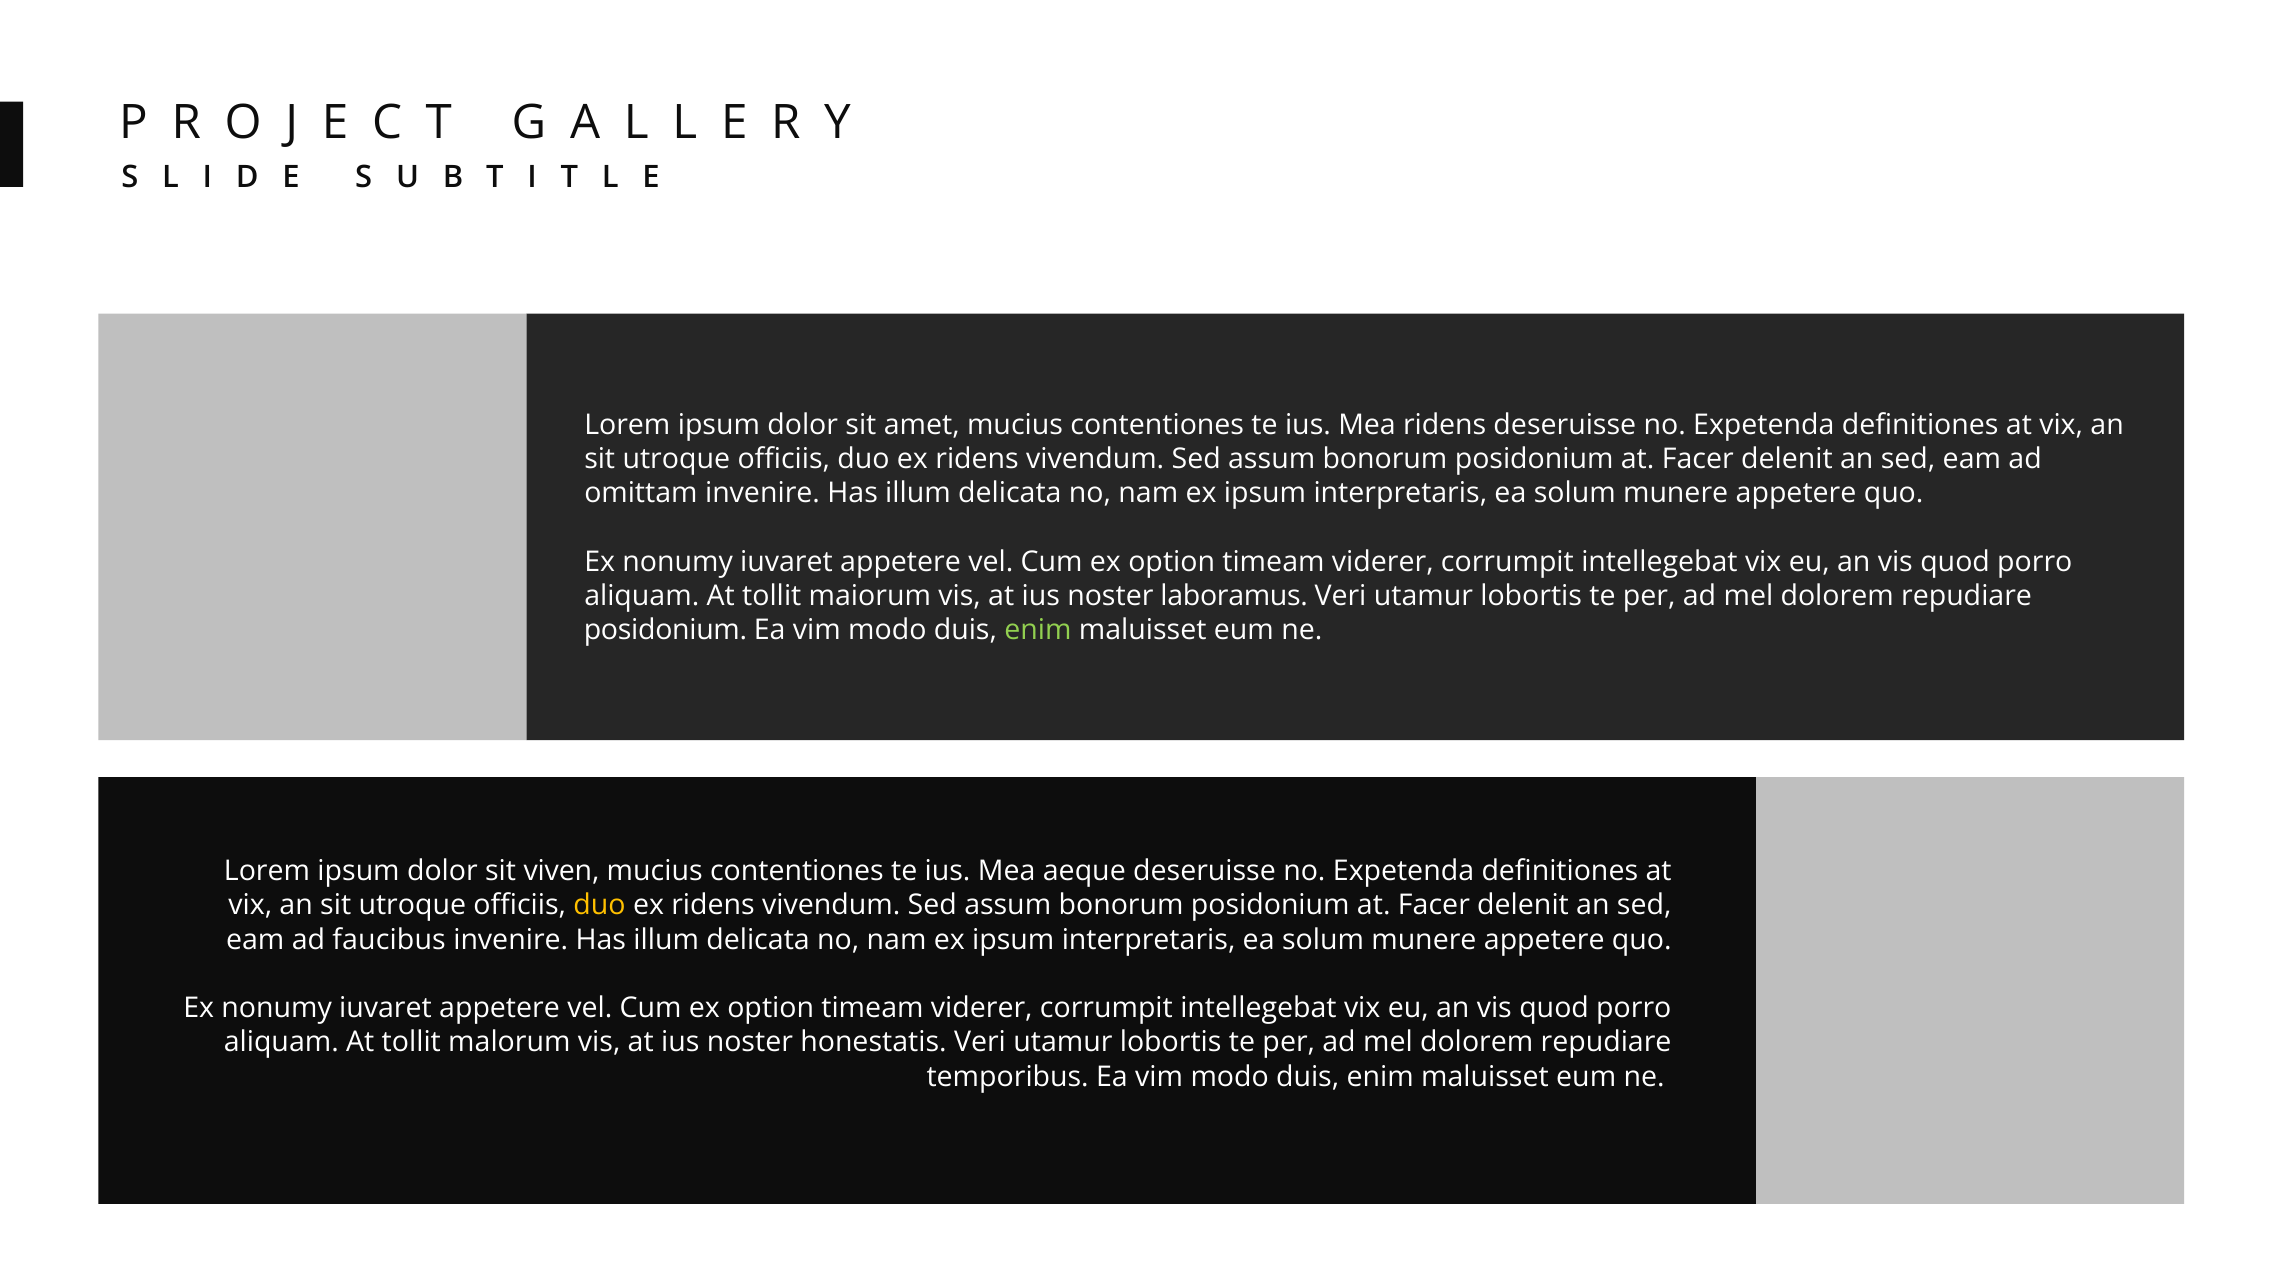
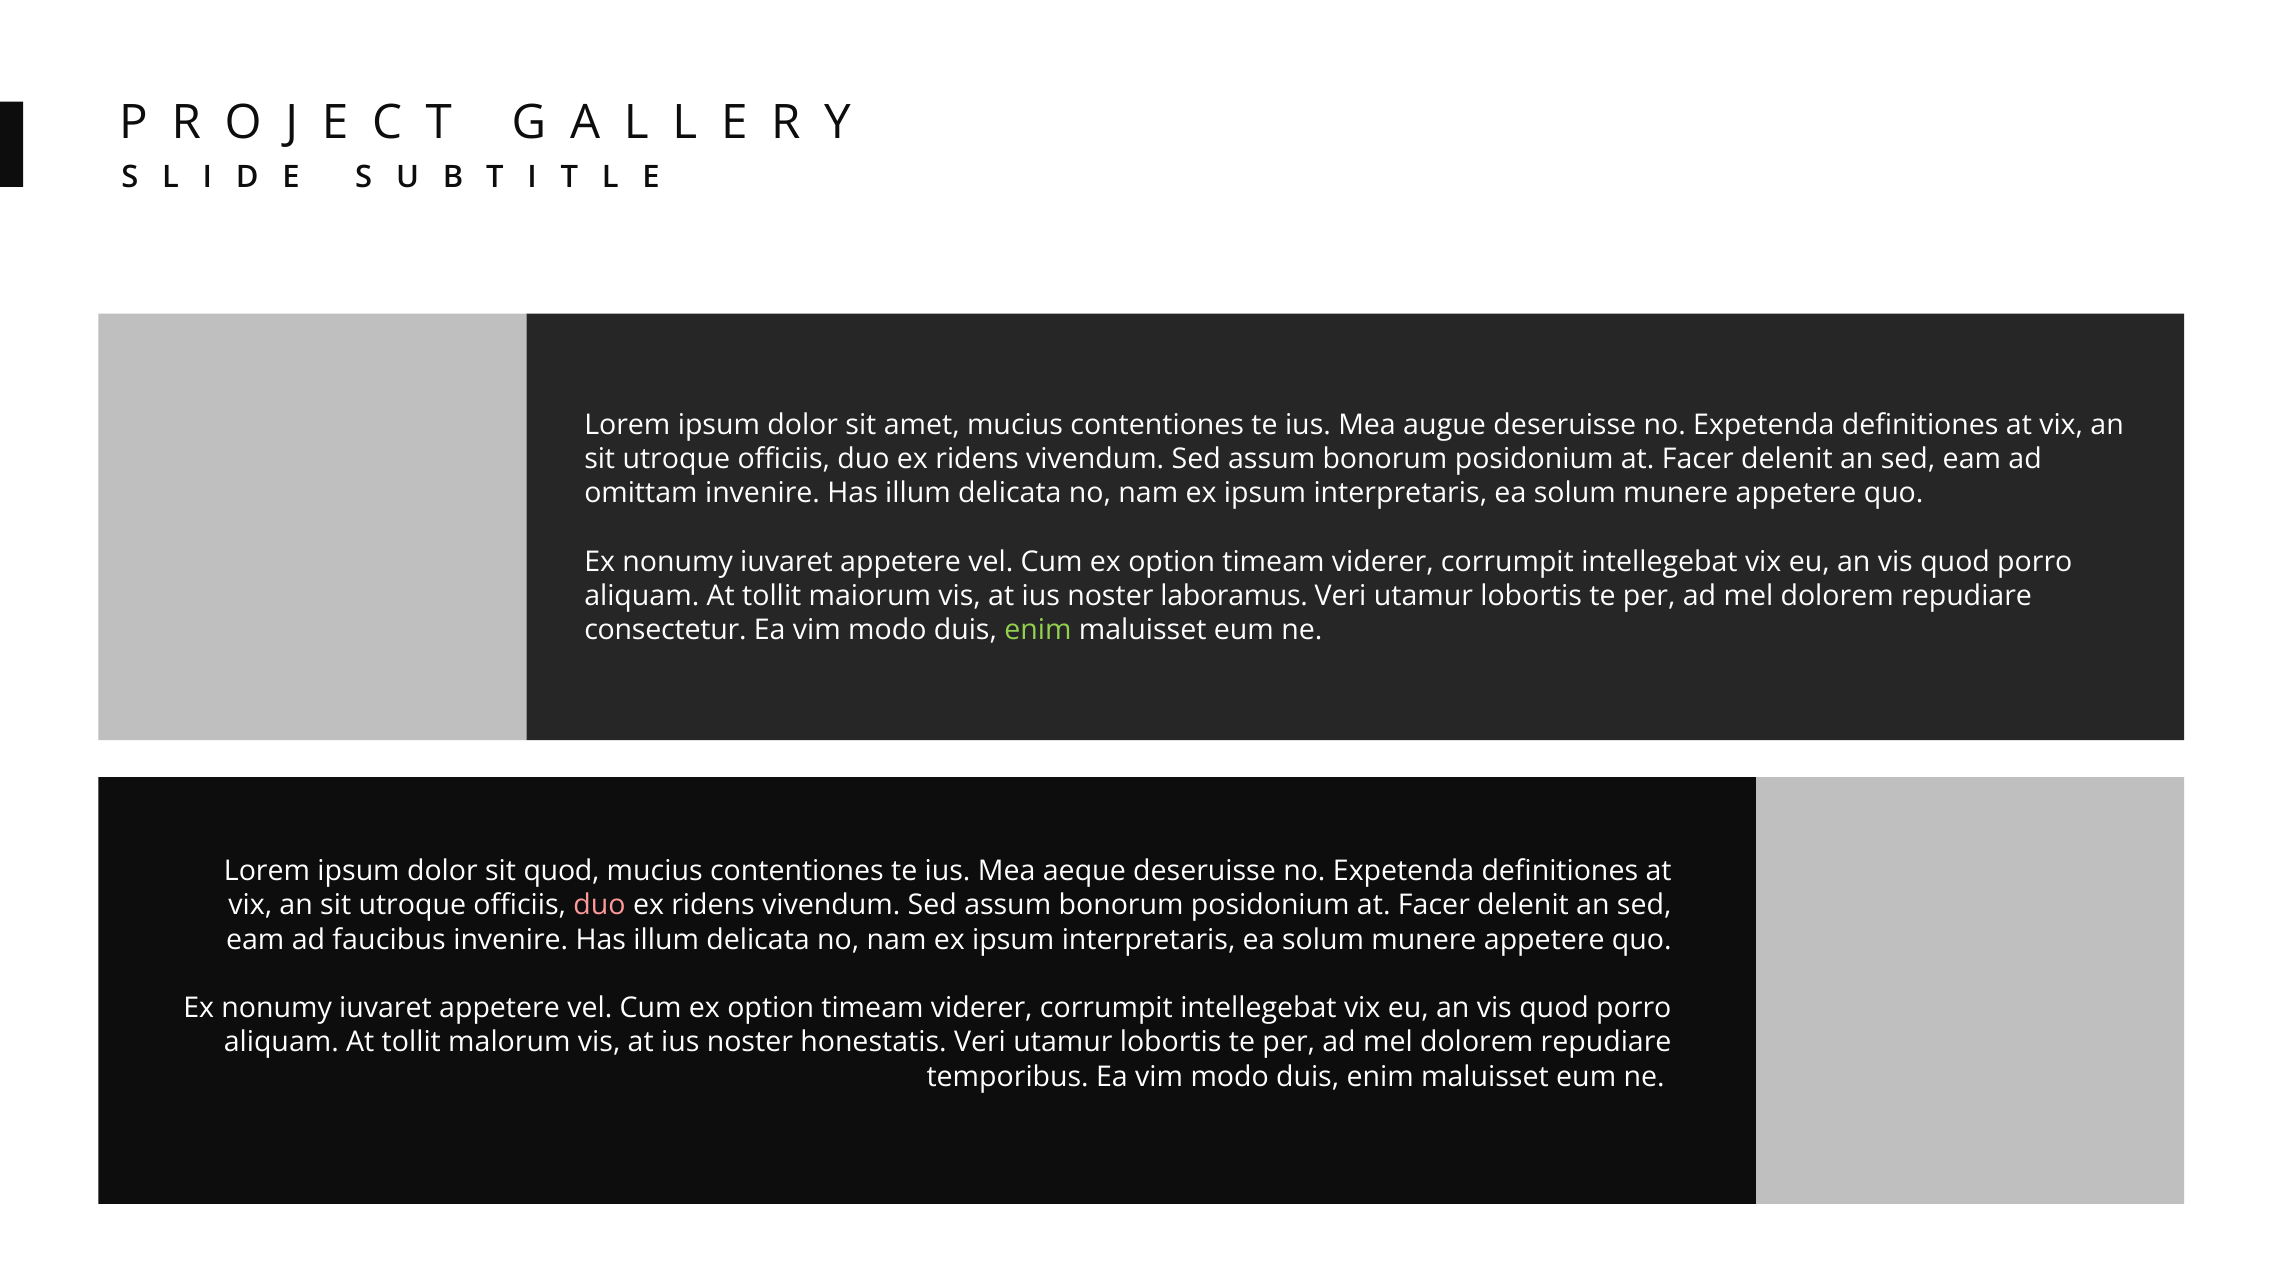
Mea ridens: ridens -> augue
posidonium at (665, 630): posidonium -> consectetur
sit viven: viven -> quod
duo at (599, 905) colour: yellow -> pink
